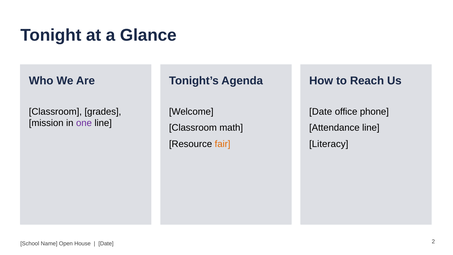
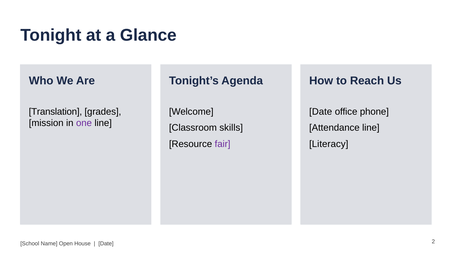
Classroom at (55, 112): Classroom -> Translation
math: math -> skills
fair colour: orange -> purple
